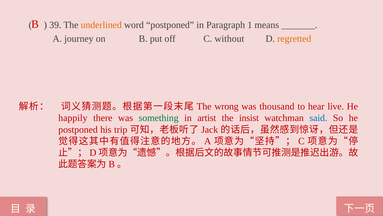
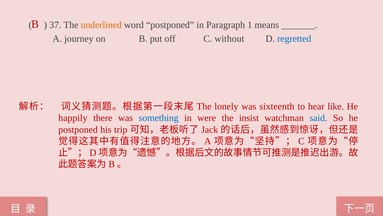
39: 39 -> 37
regretted colour: orange -> blue
wrong: wrong -> lonely
thousand: thousand -> sixteenth
live: live -> like
something colour: green -> blue
artist: artist -> were
